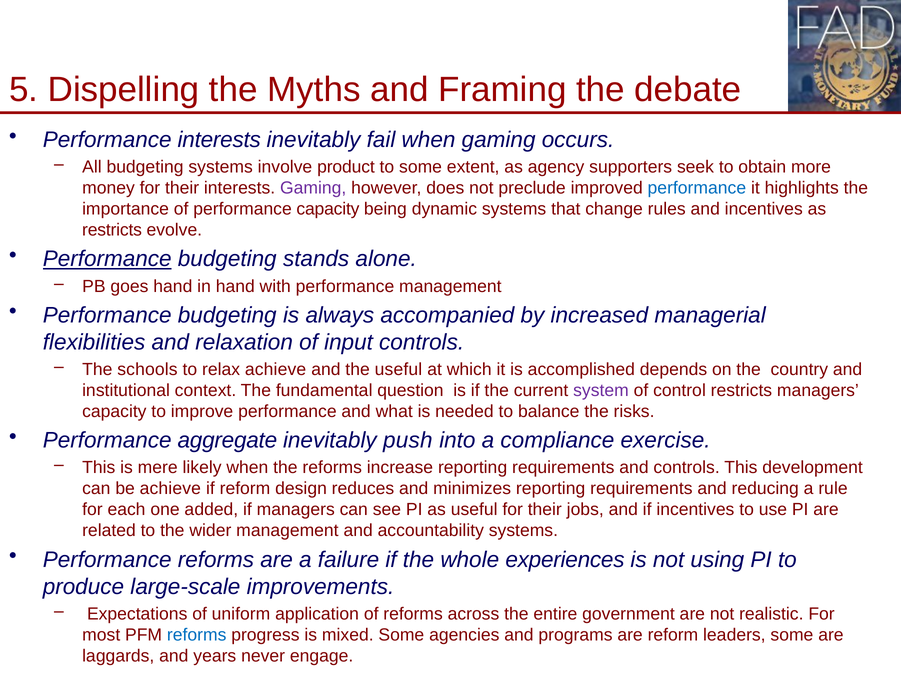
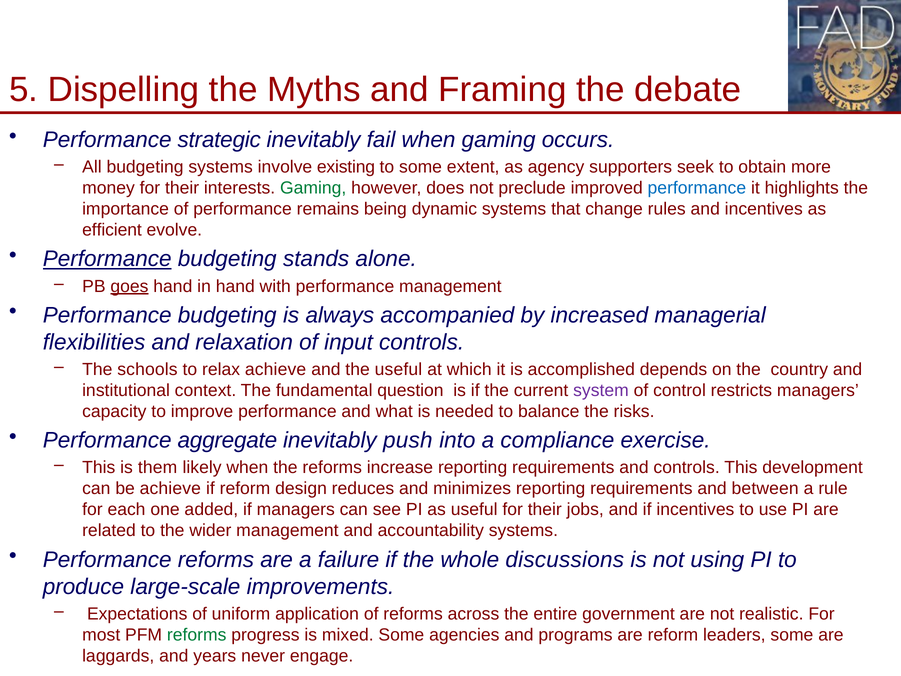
Performance interests: interests -> strategic
product: product -> existing
Gaming at (313, 188) colour: purple -> green
performance capacity: capacity -> remains
restricts at (112, 230): restricts -> efficient
goes underline: none -> present
mere: mere -> them
reducing: reducing -> between
experiences: experiences -> discussions
reforms at (197, 635) colour: blue -> green
